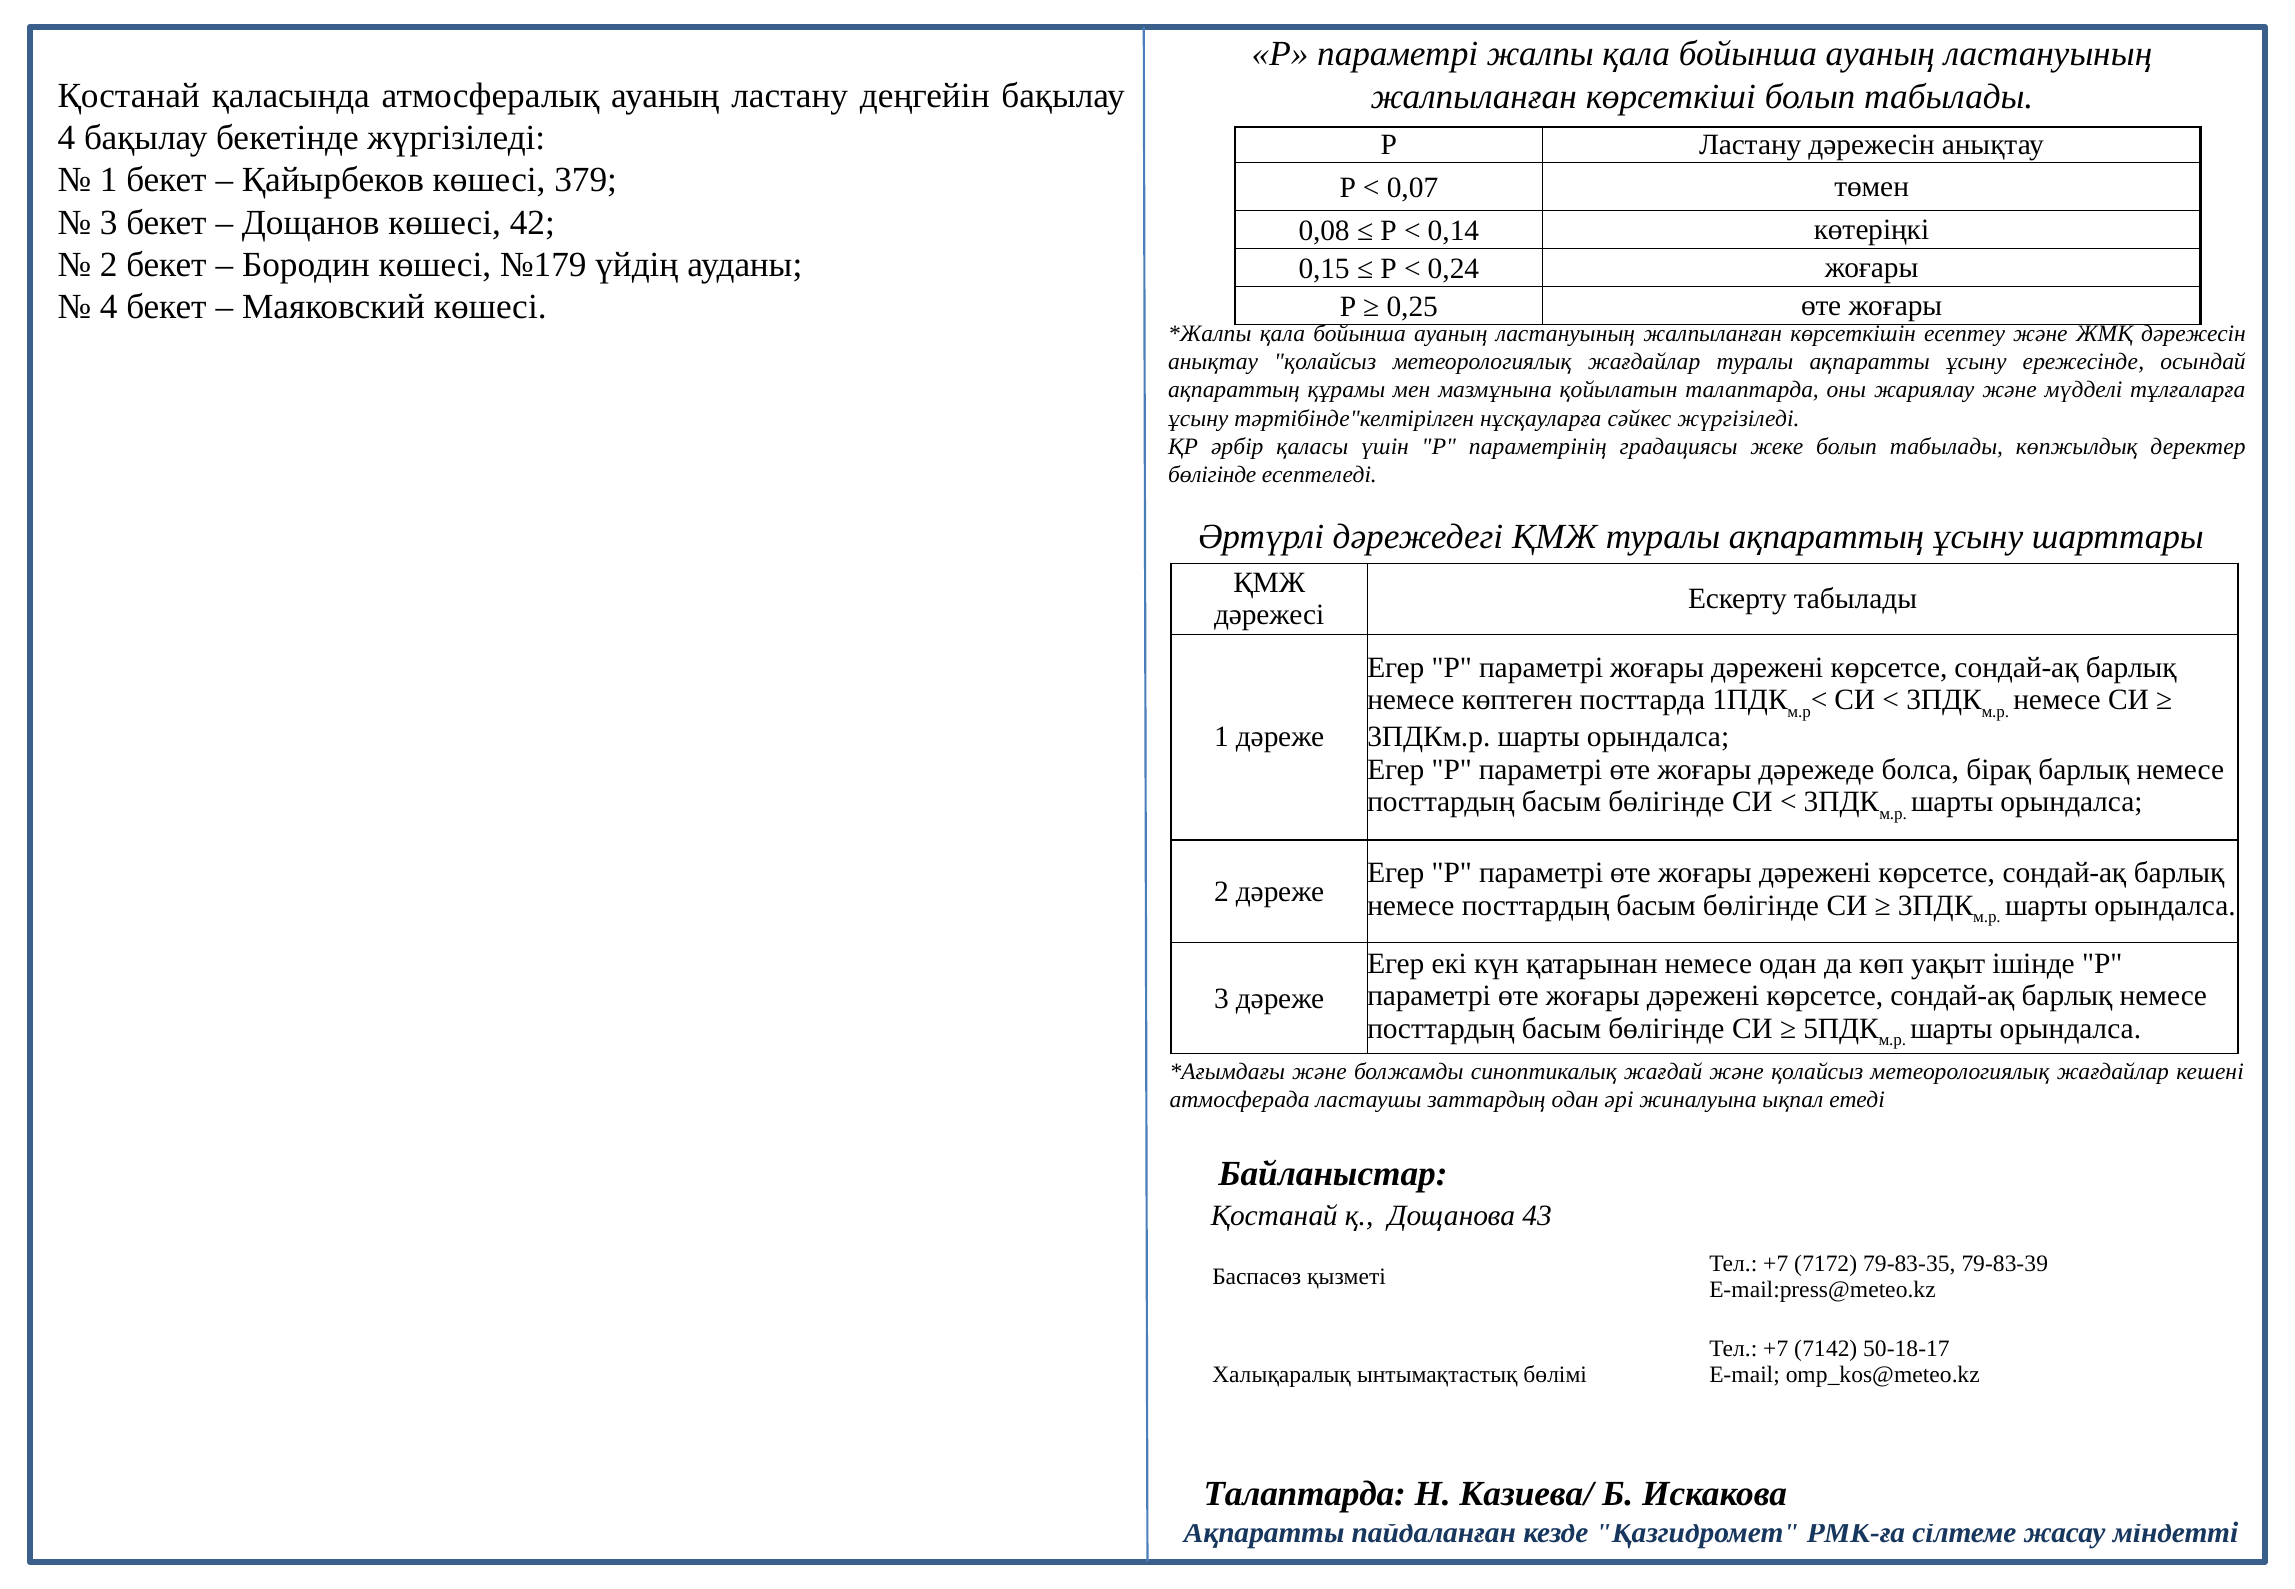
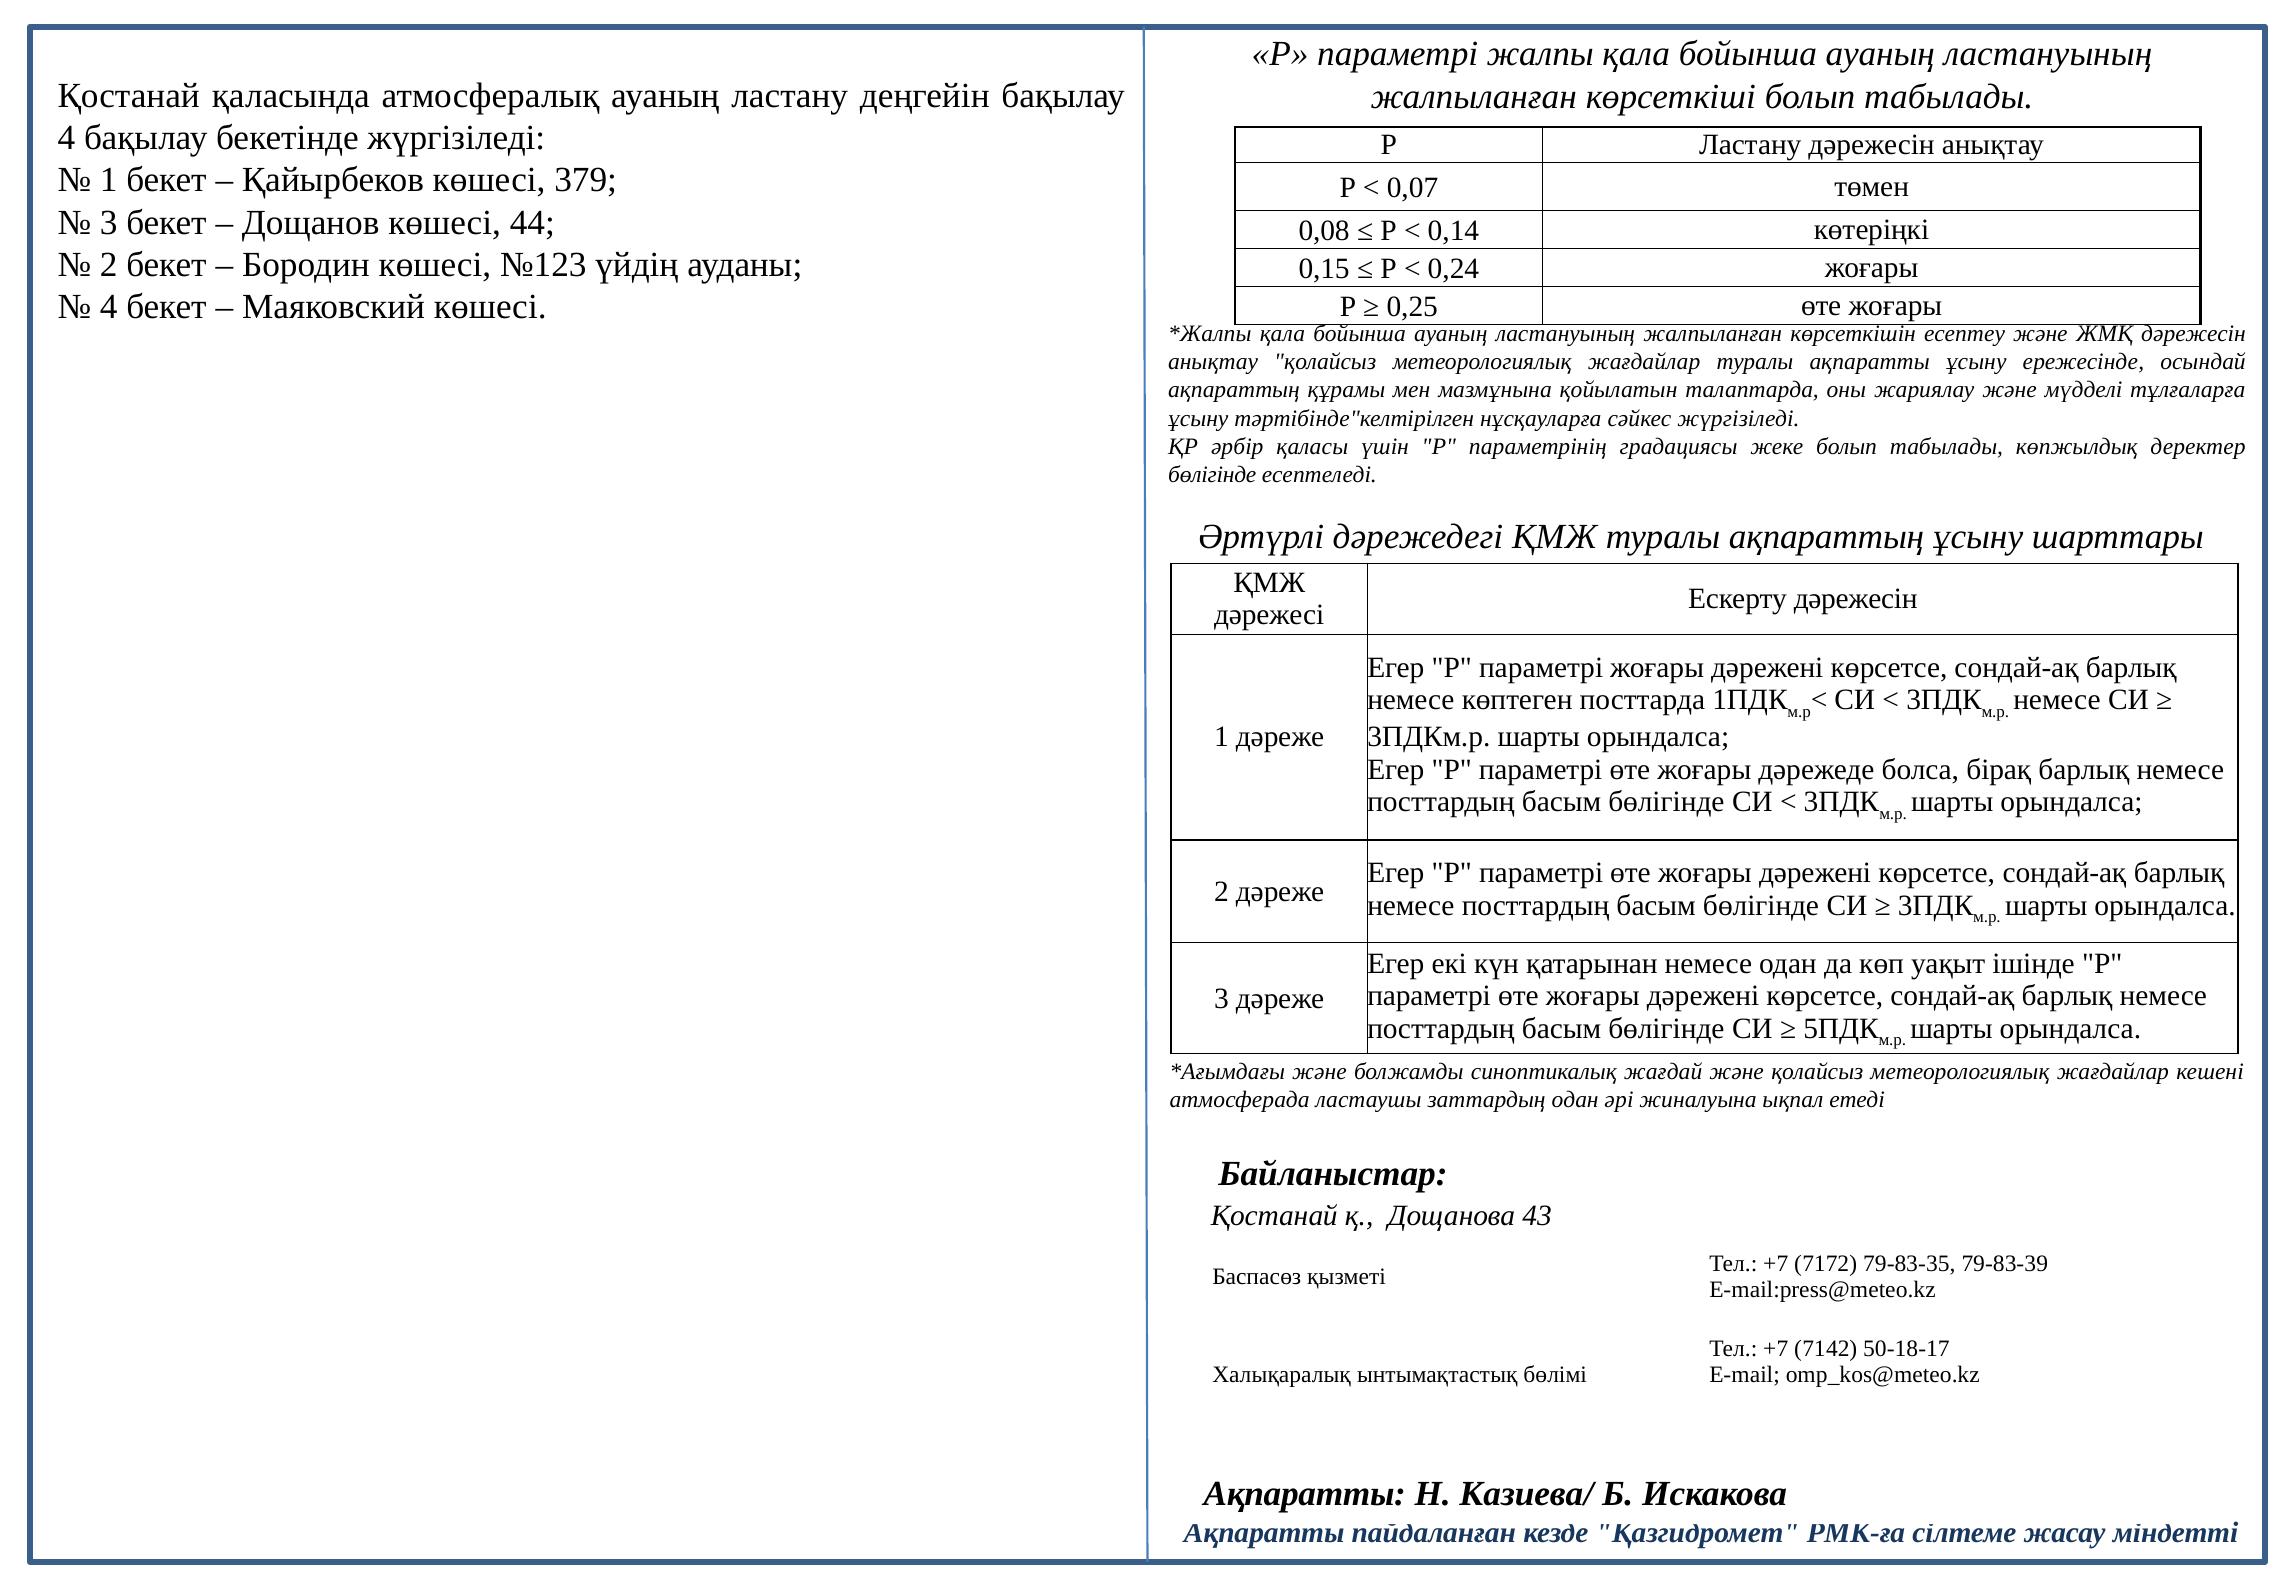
42: 42 -> 44
№179: №179 -> №123
Ескерту табылады: табылады -> дәрежесін
Талаптарда at (1305, 1494): Талаптарда -> Ақпаратты
